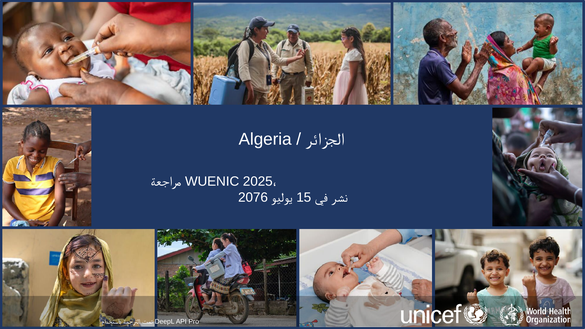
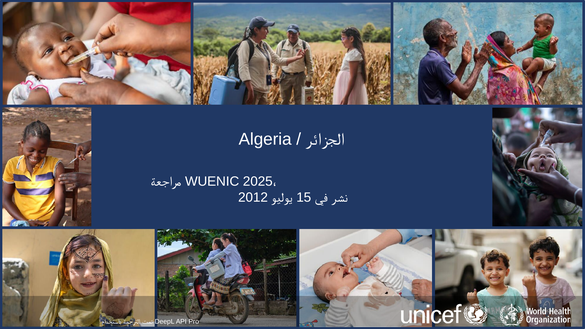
2076: 2076 -> 2012
